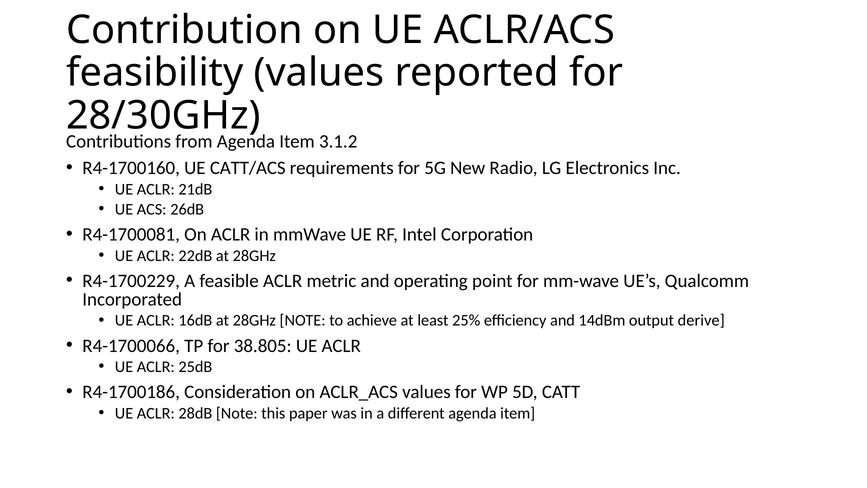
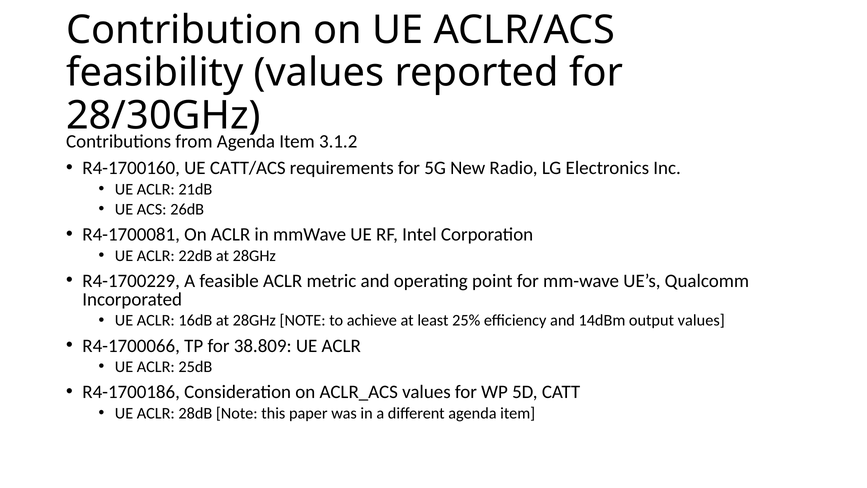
output derive: derive -> values
38.805: 38.805 -> 38.809
